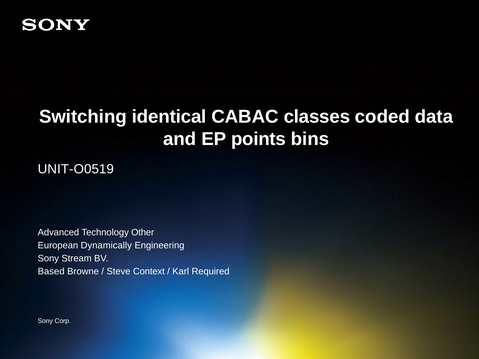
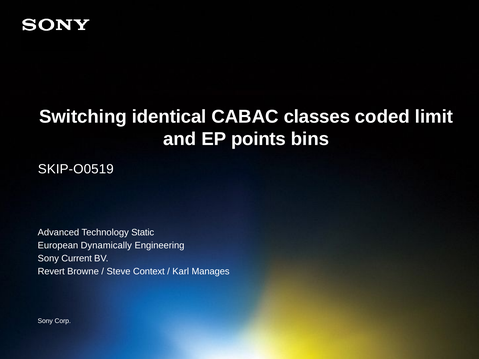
data: data -> limit
UNIT-O0519: UNIT-O0519 -> SKIP-O0519
Other: Other -> Static
Stream: Stream -> Current
Based: Based -> Revert
Required: Required -> Manages
